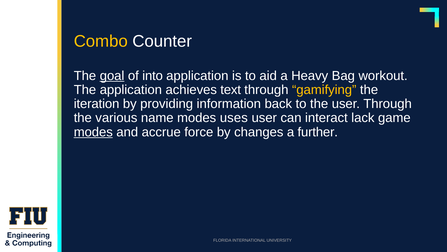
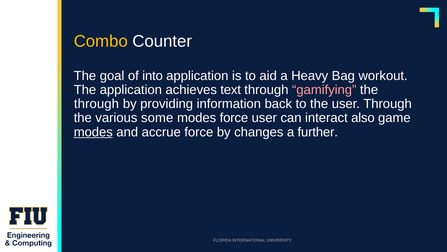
goal underline: present -> none
gamifying colour: yellow -> pink
iteration at (97, 104): iteration -> through
name: name -> some
modes uses: uses -> force
lack: lack -> also
